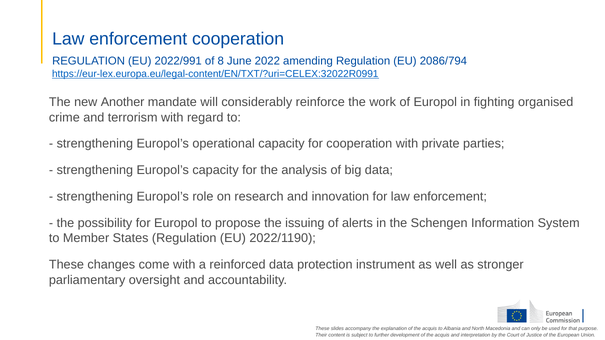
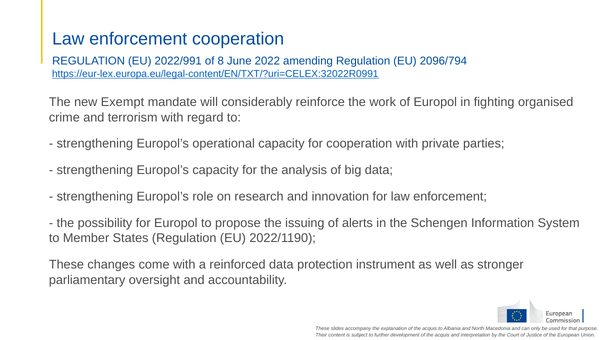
2086/794: 2086/794 -> 2096/794
Another: Another -> Exempt
